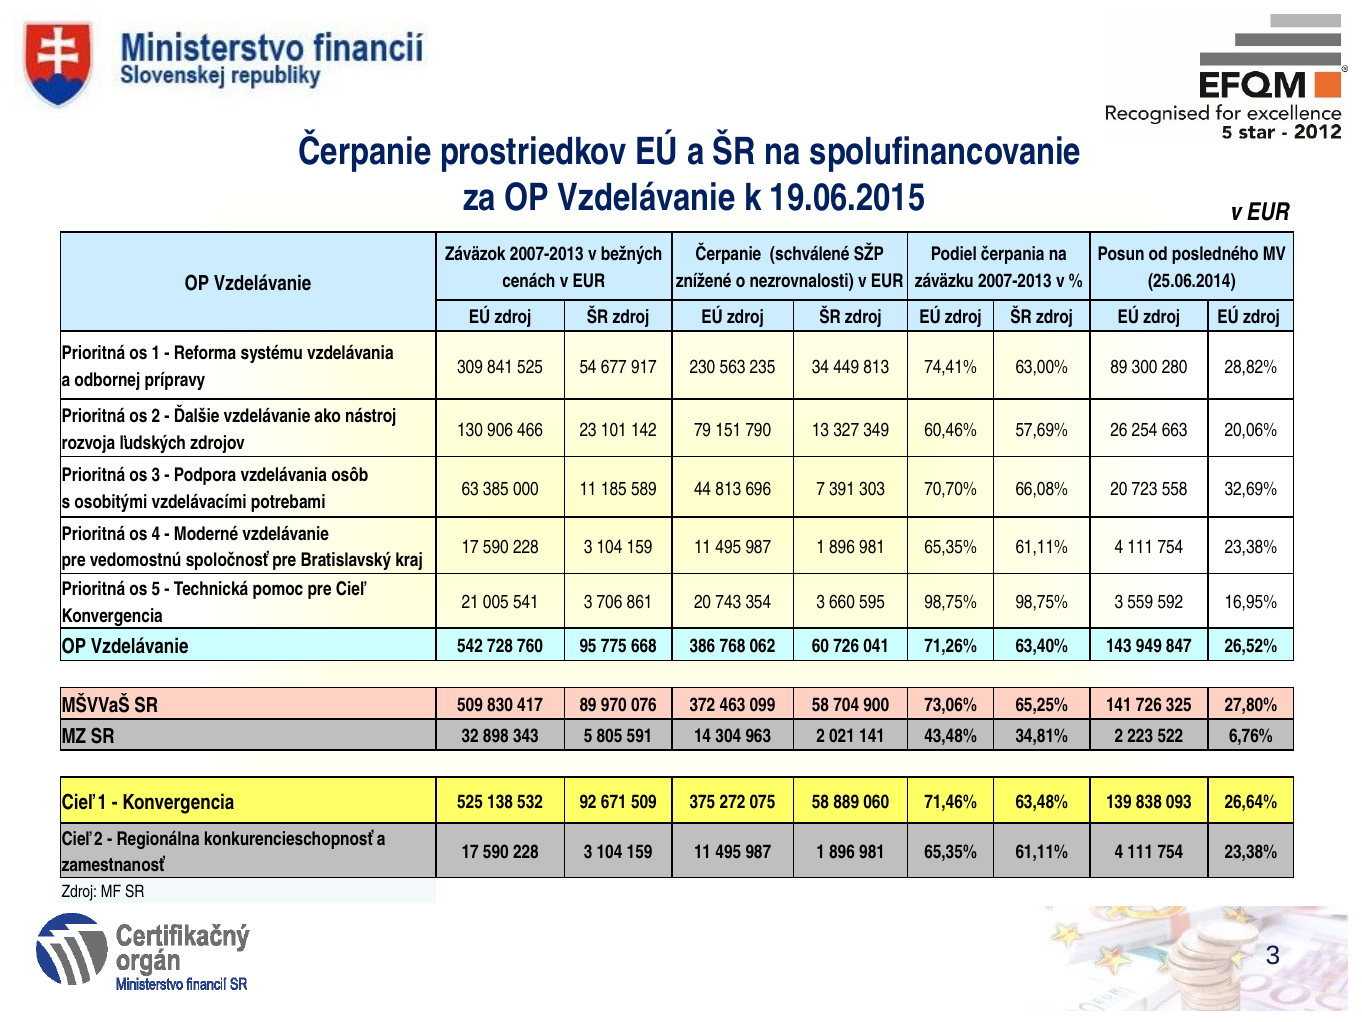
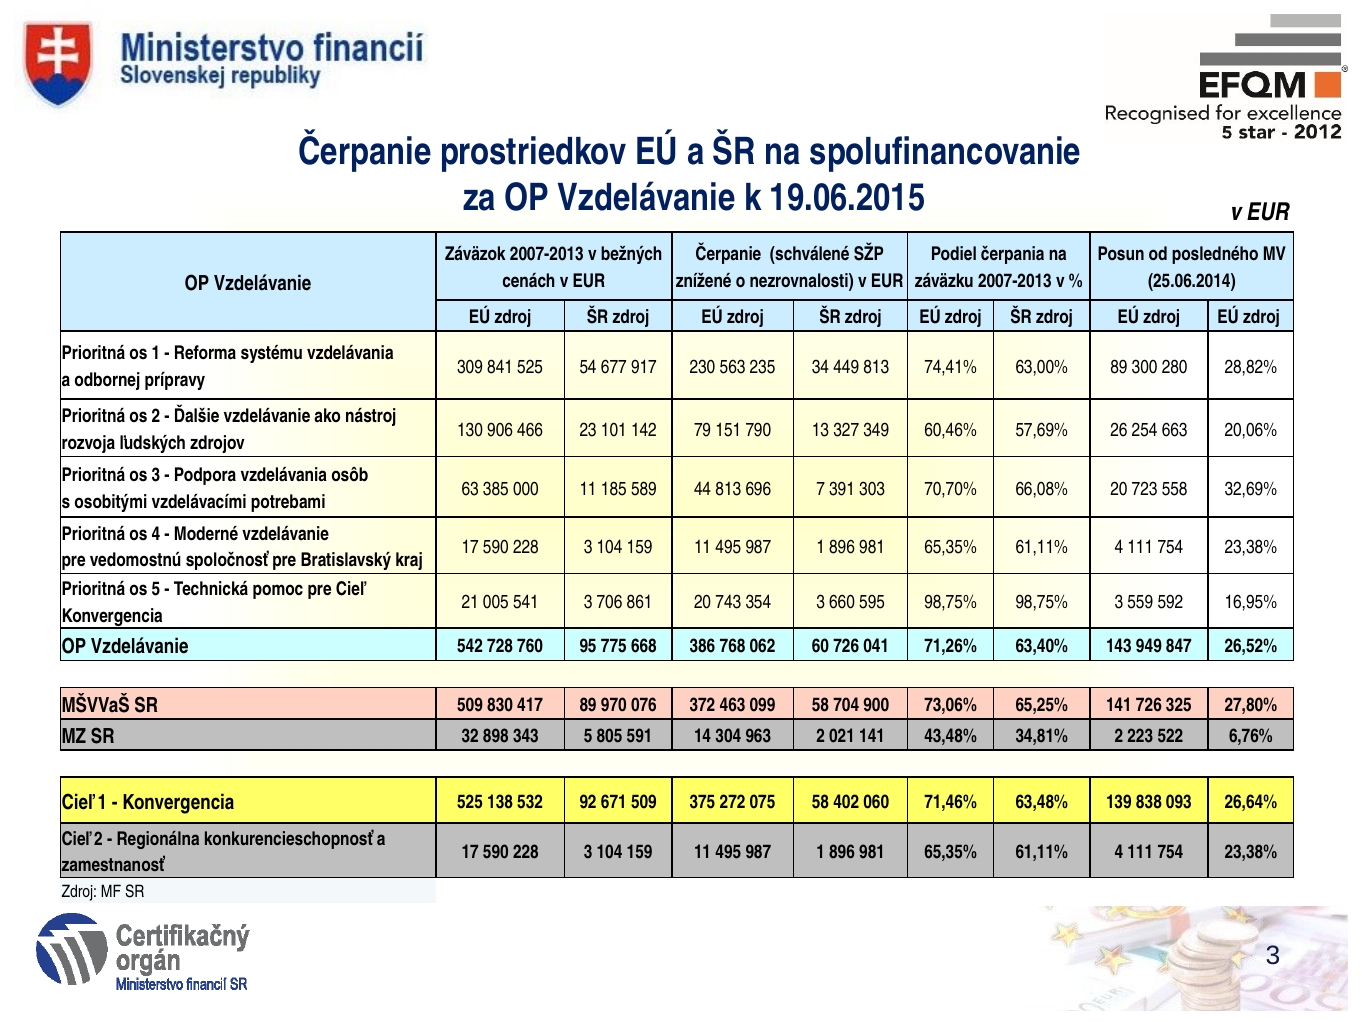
889: 889 -> 402
